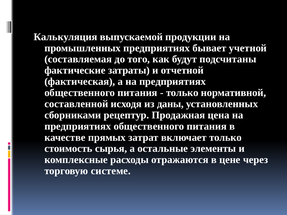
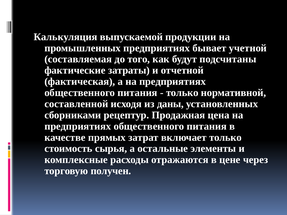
системе: системе -> получен
